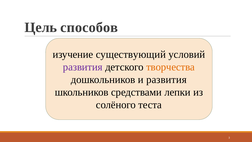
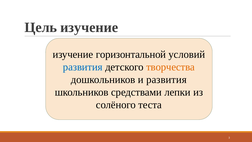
Цель способов: способов -> изучение
существующий: существующий -> горизонтальной
развития at (83, 67) colour: purple -> blue
